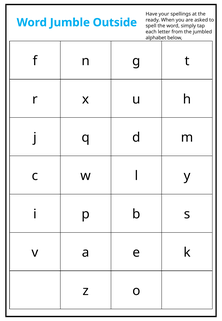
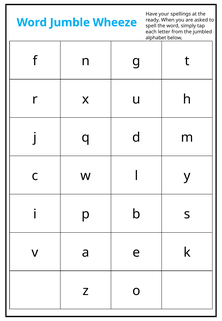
Outside: Outside -> Wheeze
